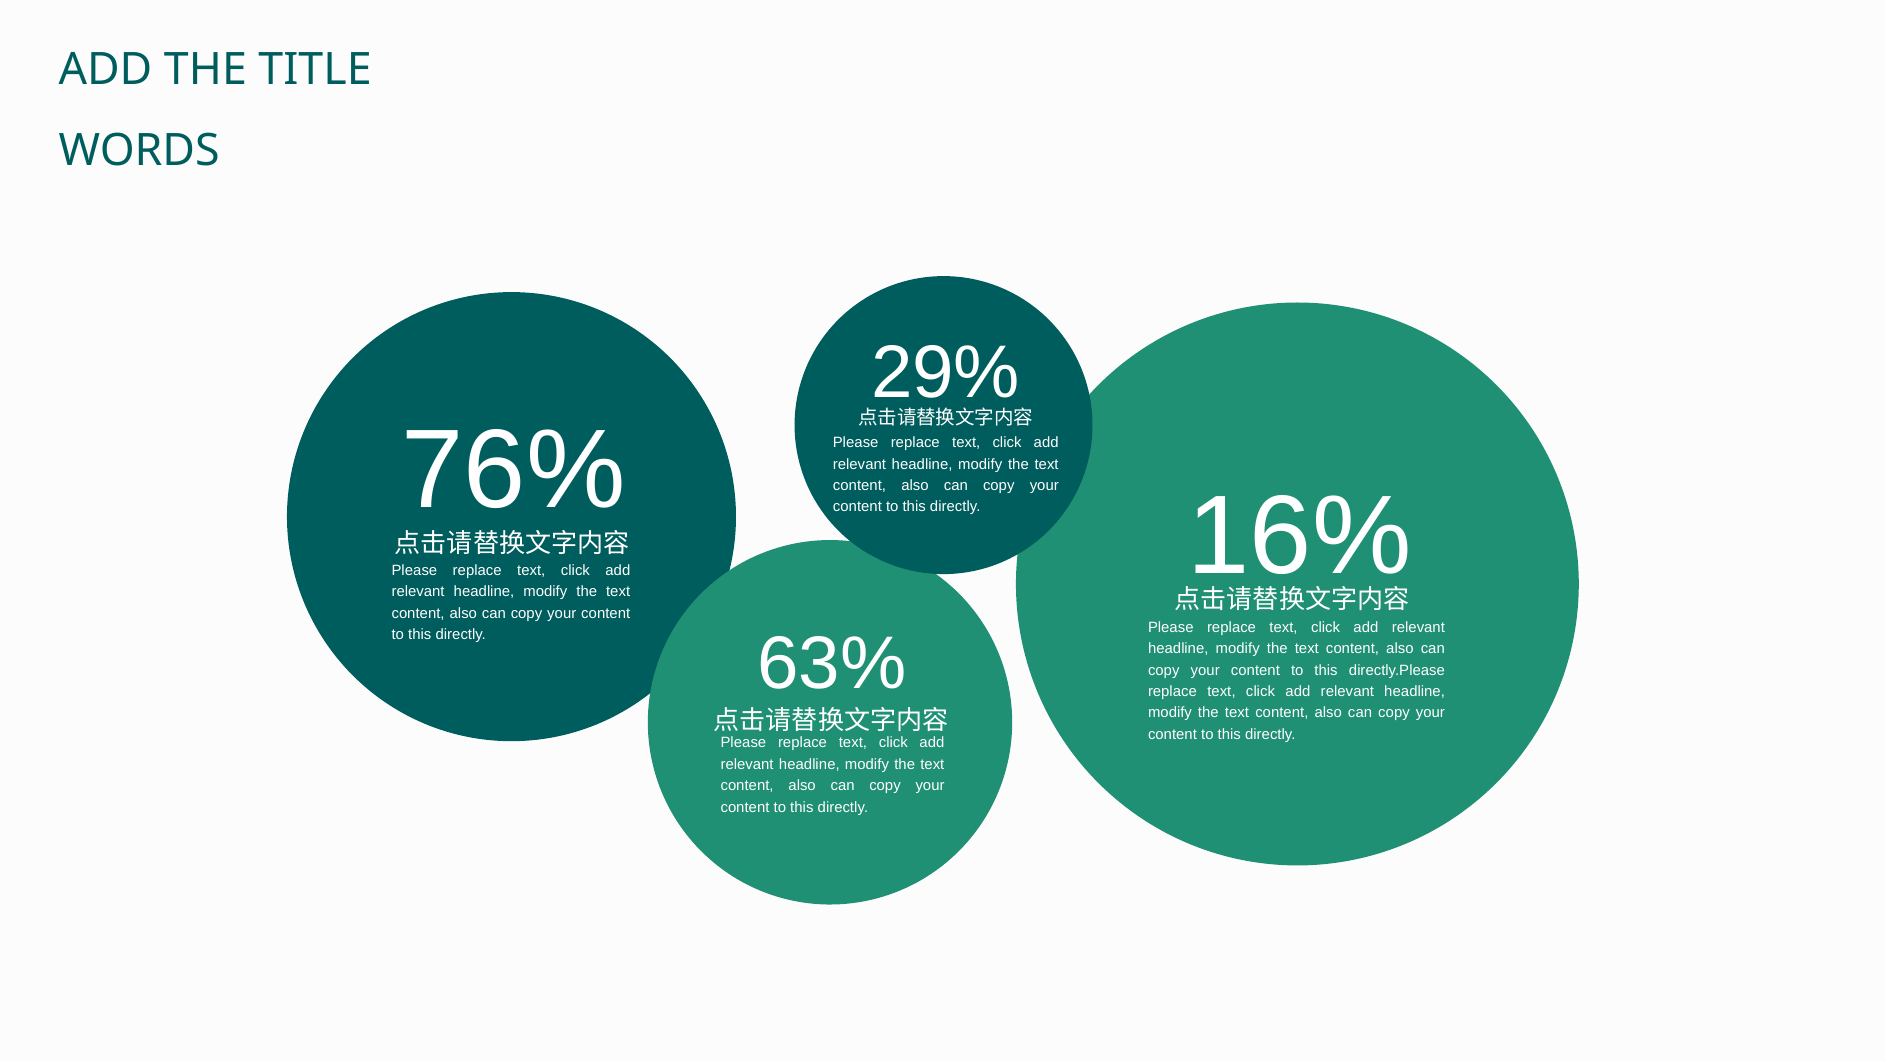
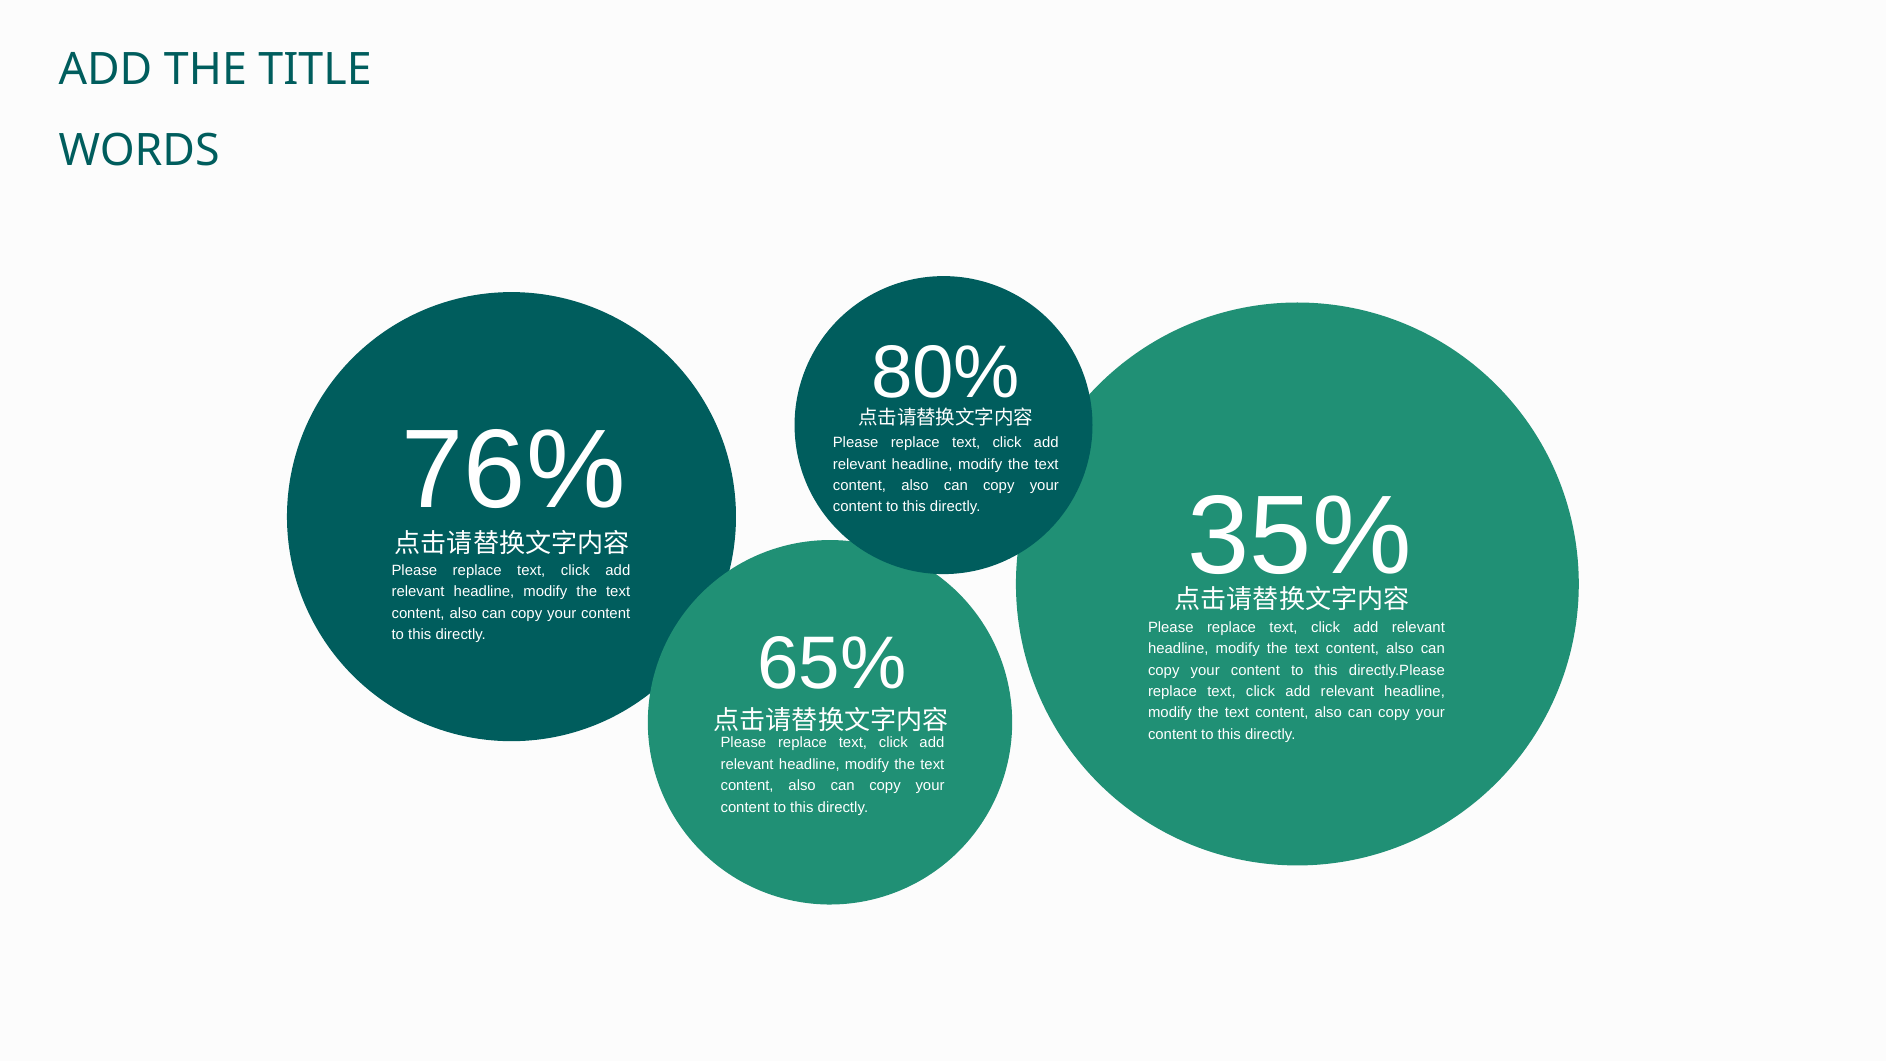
29%: 29% -> 80%
16%: 16% -> 35%
63%: 63% -> 65%
